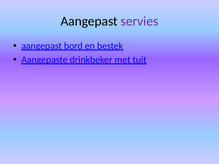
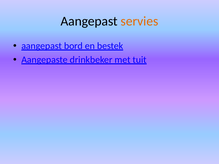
servies colour: purple -> orange
